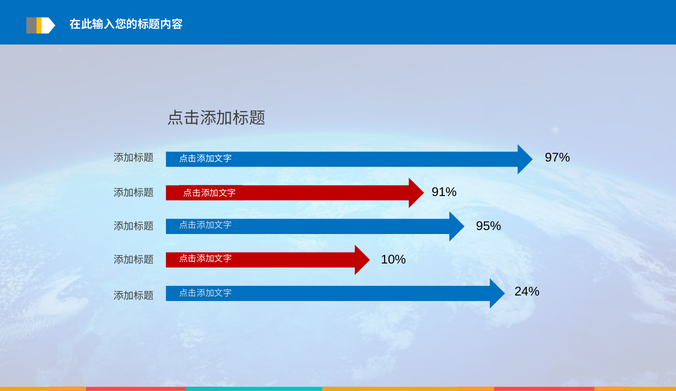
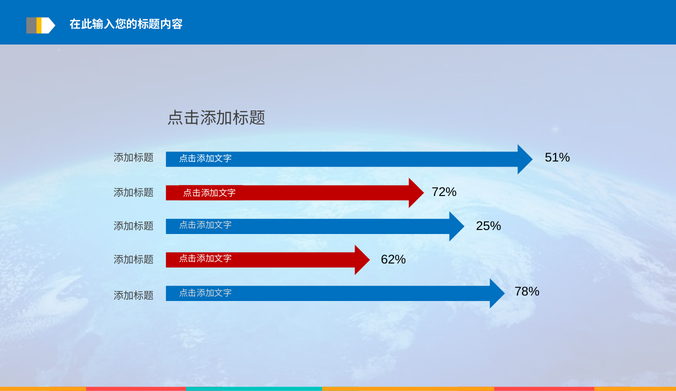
97%: 97% -> 51%
91%: 91% -> 72%
95%: 95% -> 25%
10%: 10% -> 62%
24%: 24% -> 78%
